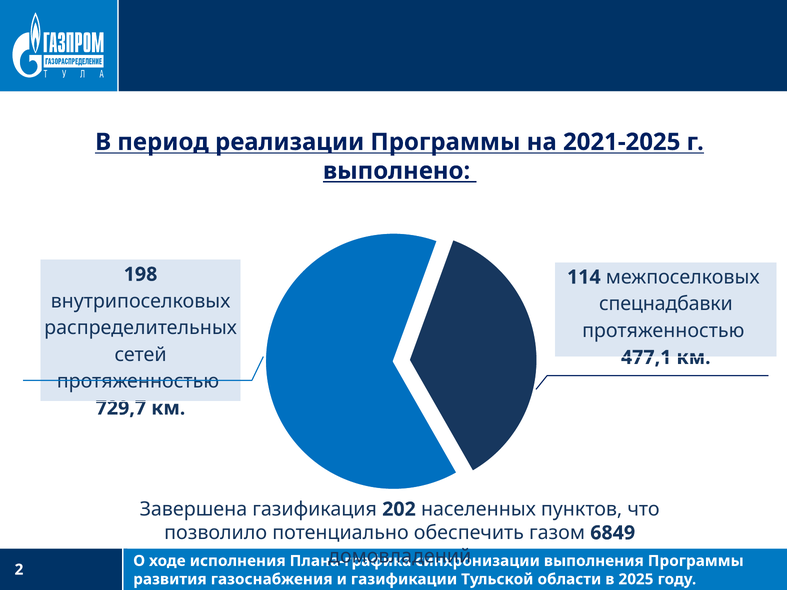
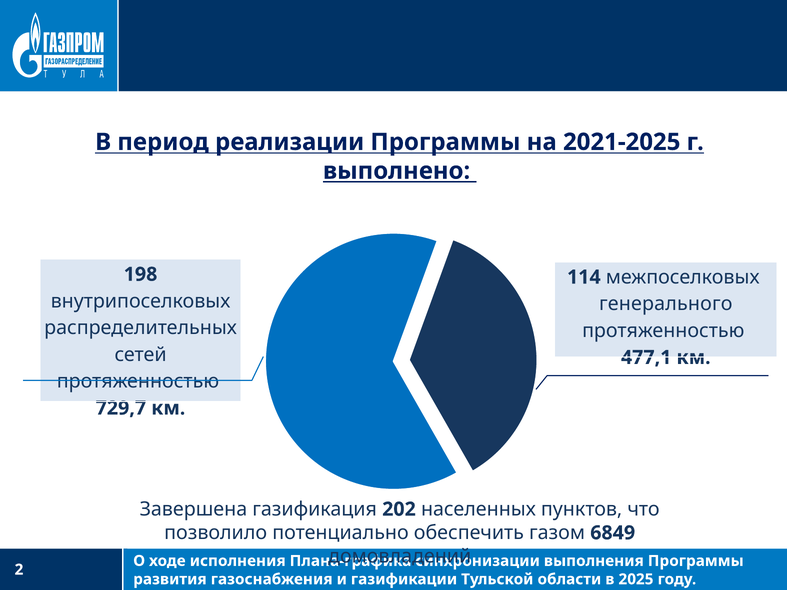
спецнадбавки: спецнадбавки -> генерального
